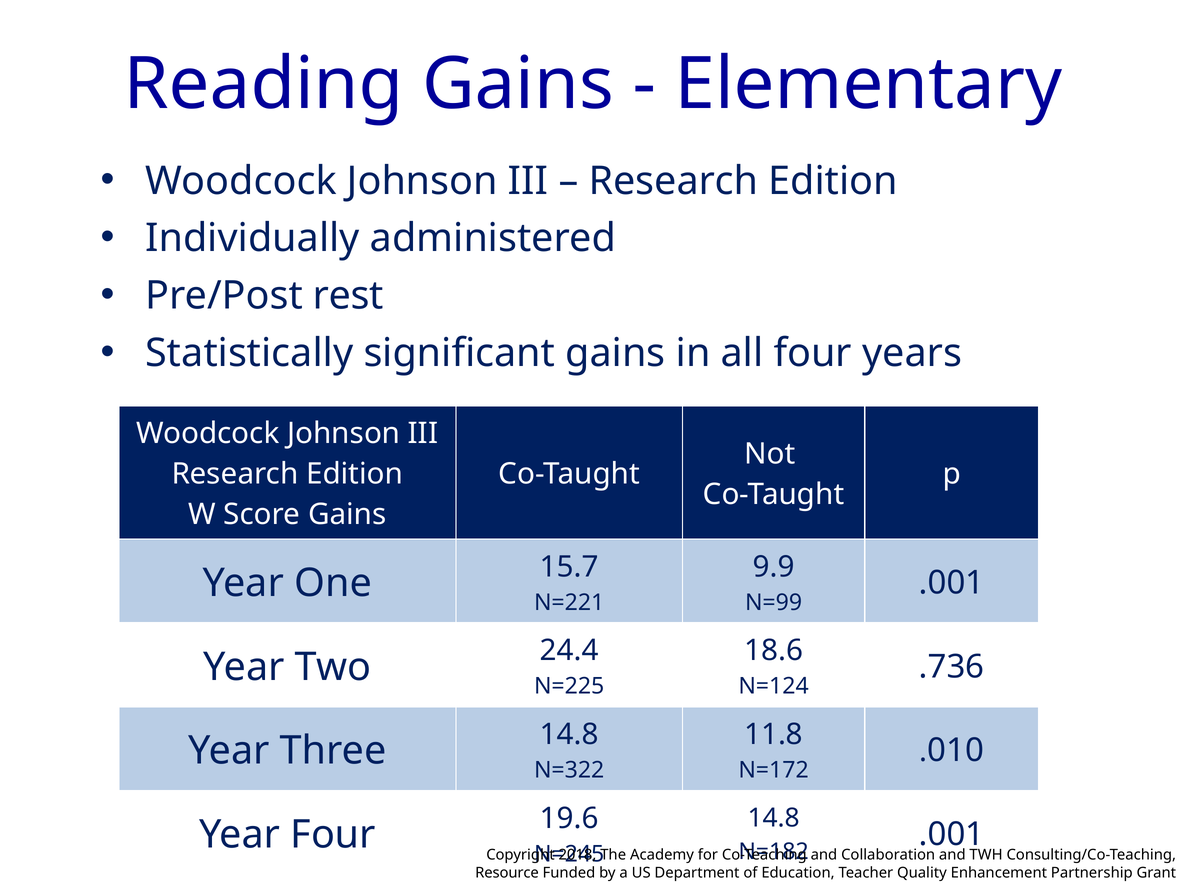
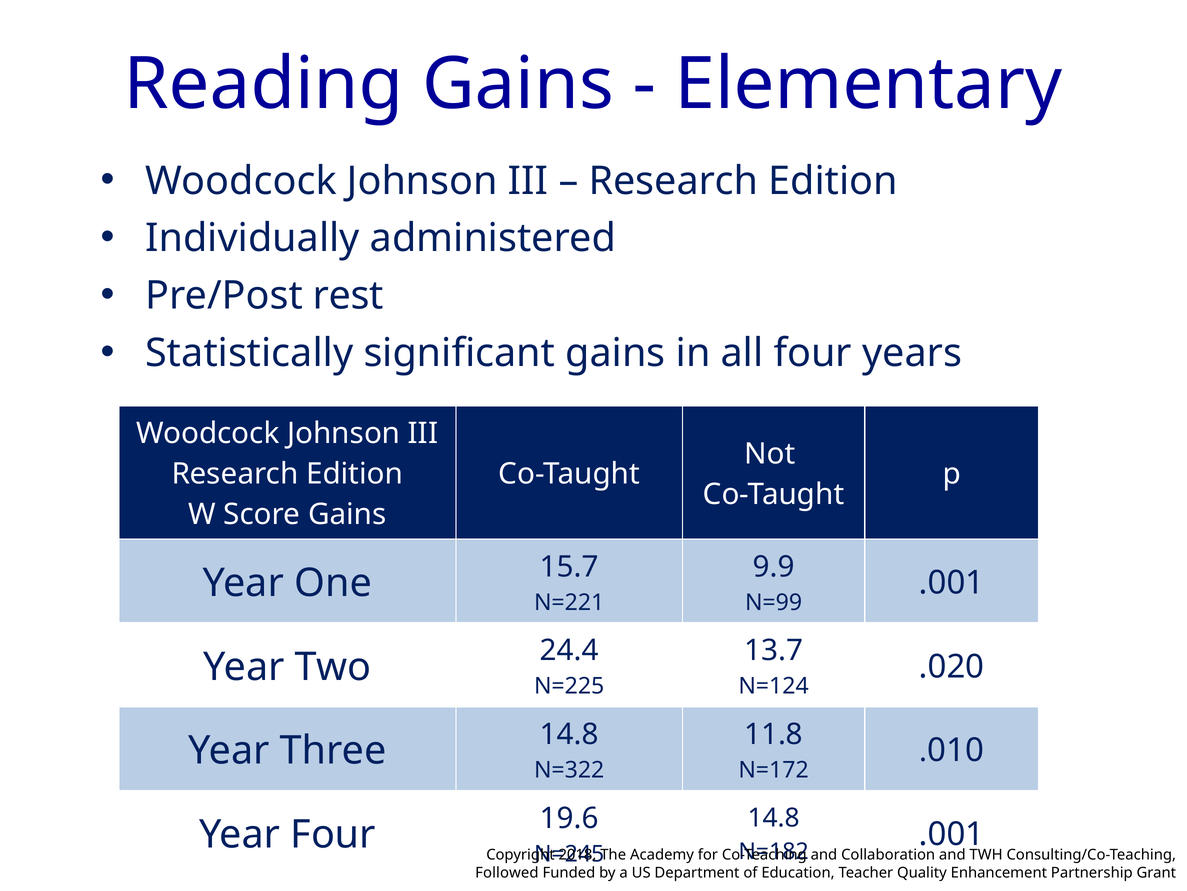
18.6: 18.6 -> 13.7
.736: .736 -> .020
Resource: Resource -> Followed
